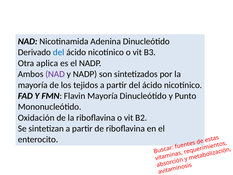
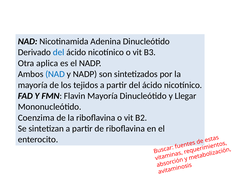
NAD at (55, 74) colour: purple -> blue
Punto: Punto -> Llegar
Oxidación: Oxidación -> Coenzima
